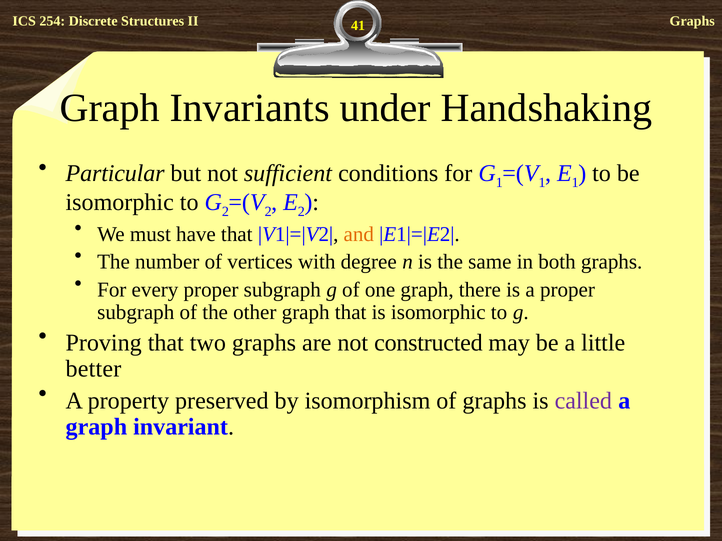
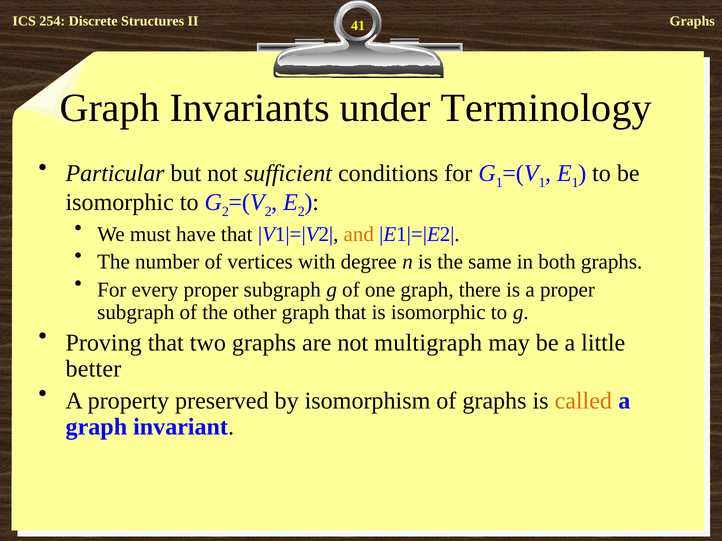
Handshaking: Handshaking -> Terminology
constructed: constructed -> multigraph
called colour: purple -> orange
